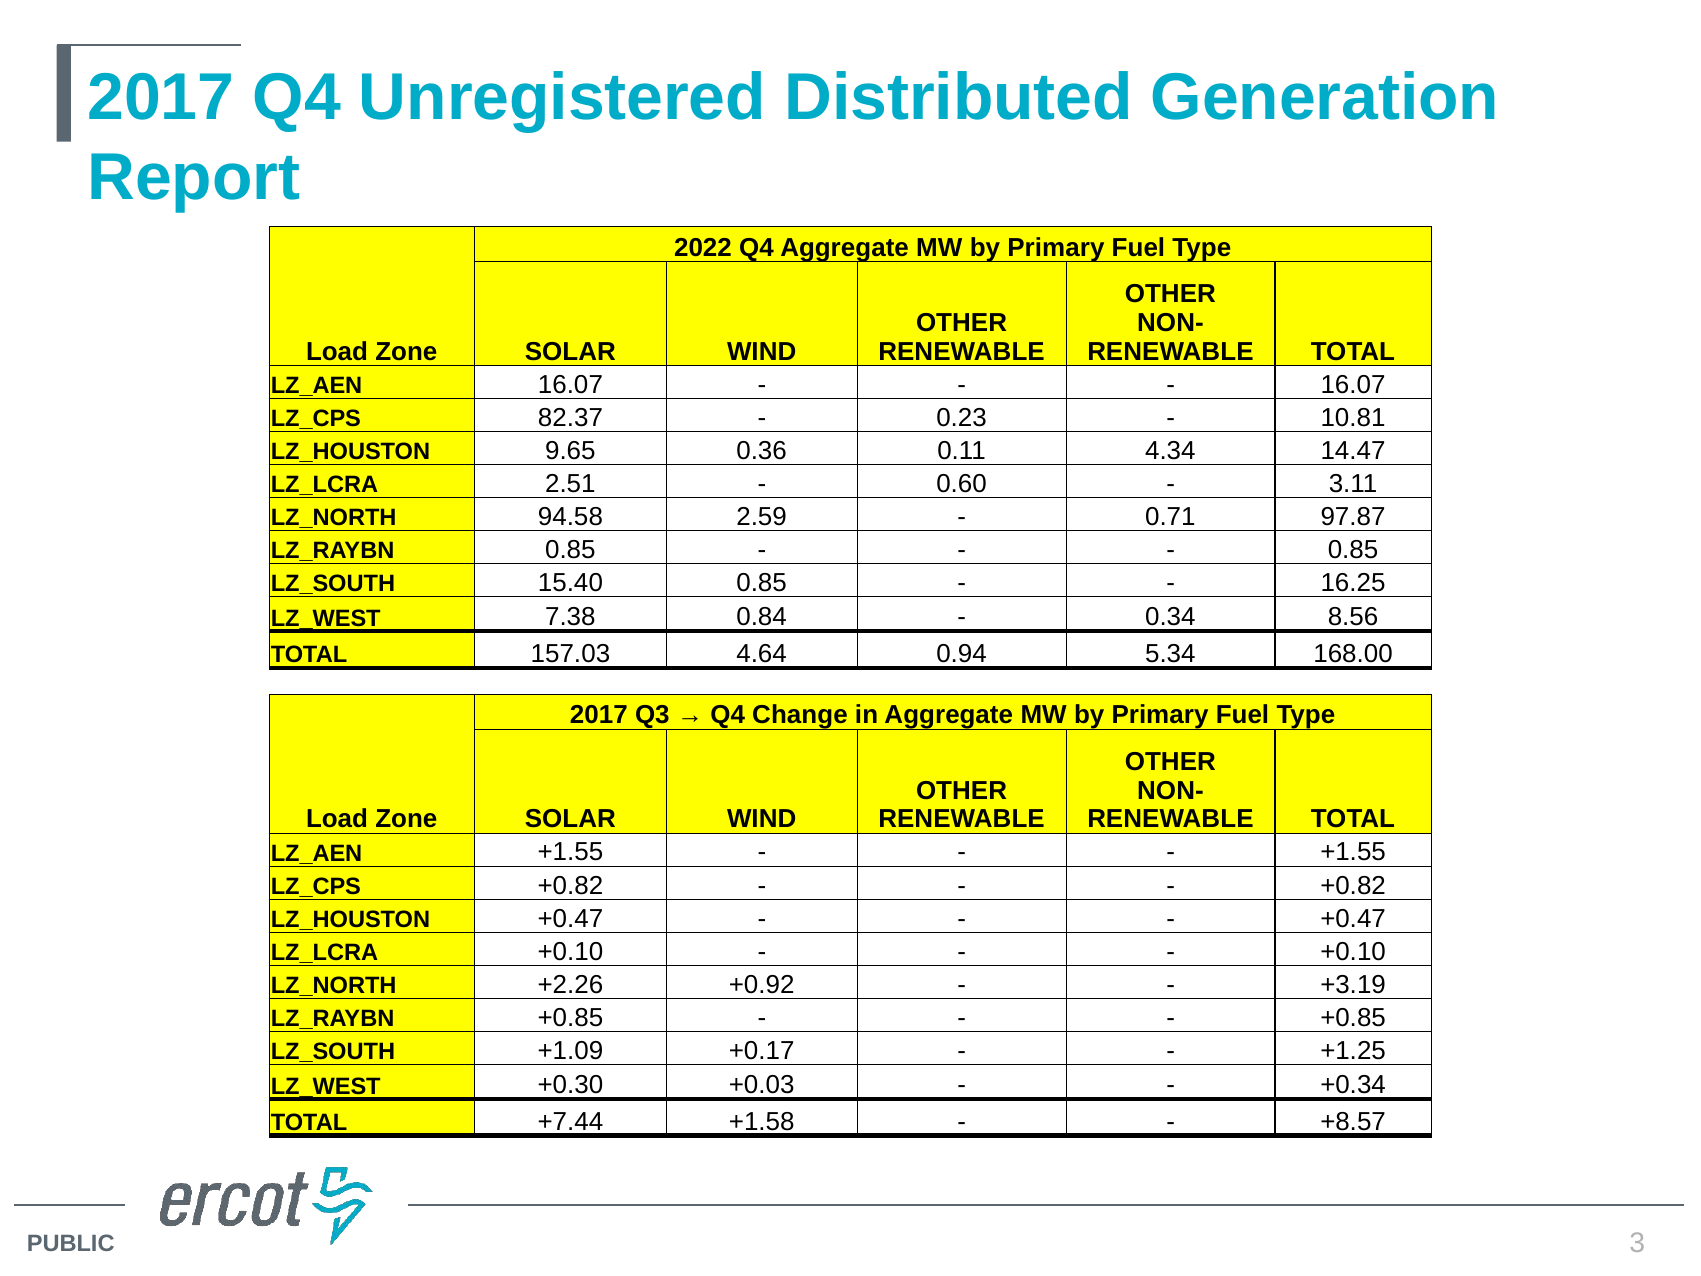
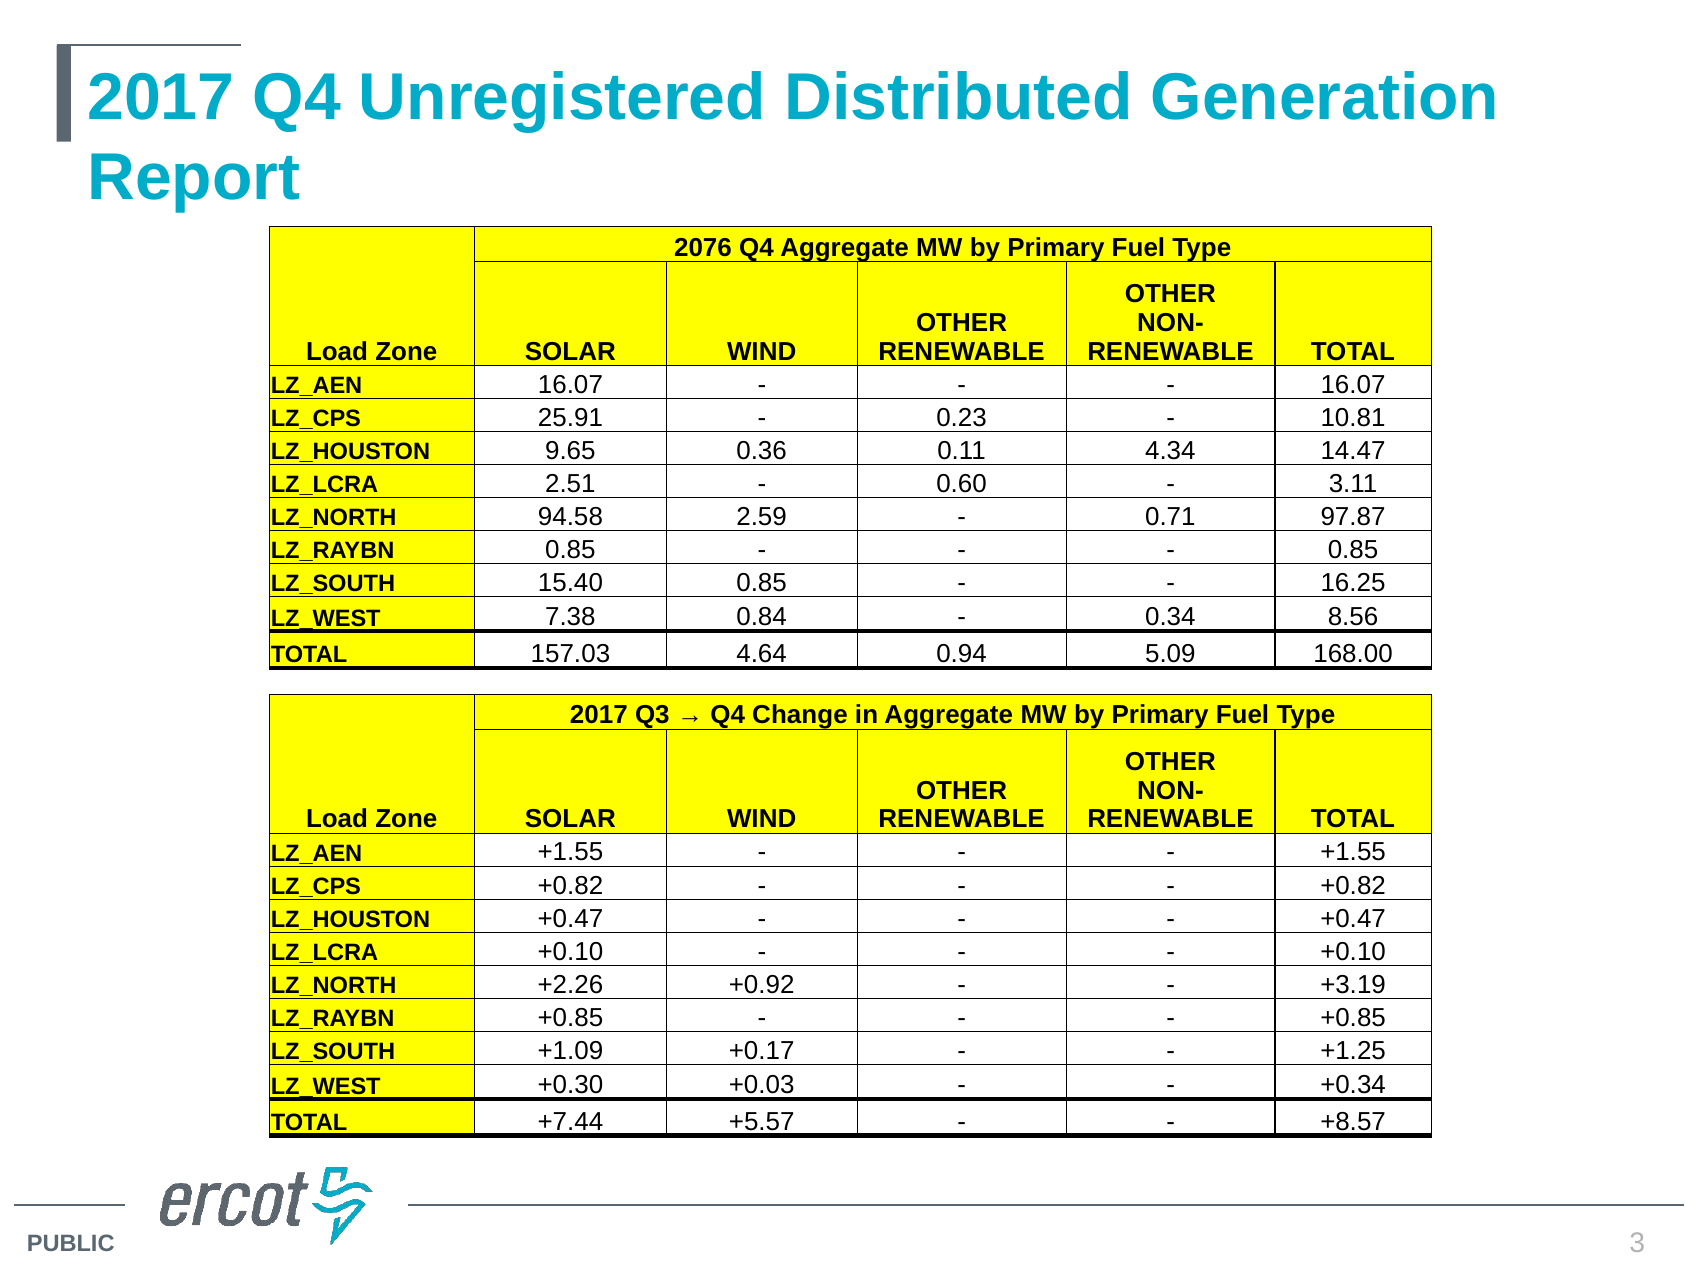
2022: 2022 -> 2076
82.37: 82.37 -> 25.91
5.34: 5.34 -> 5.09
+1.58: +1.58 -> +5.57
